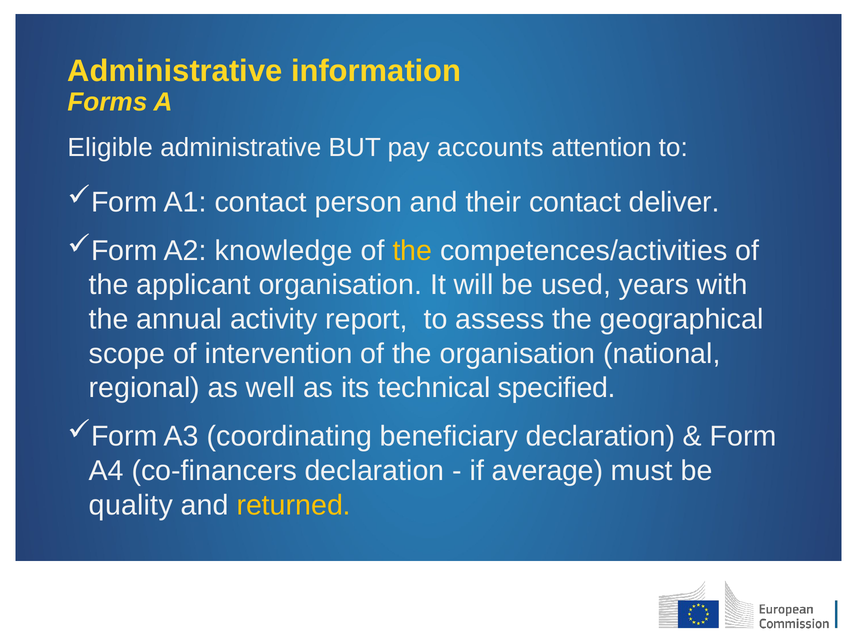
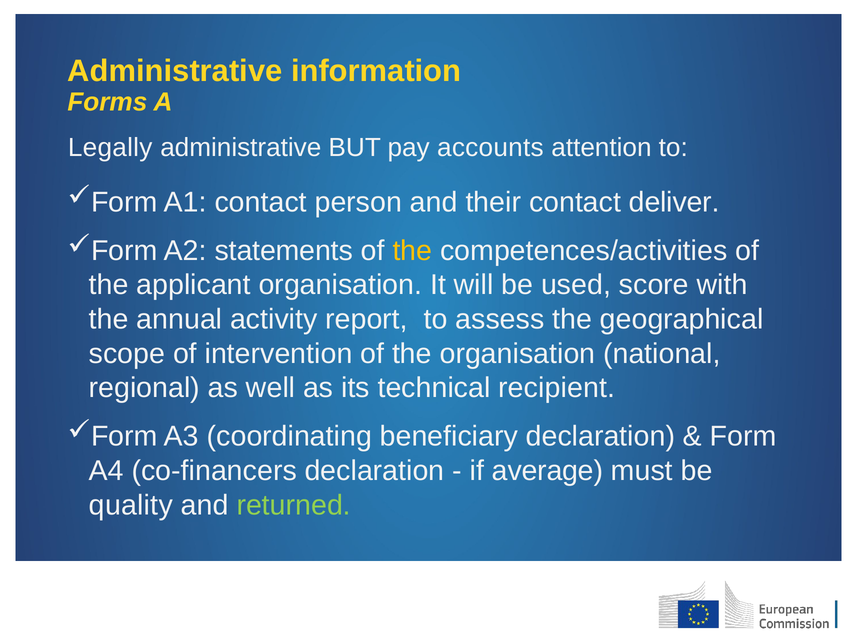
Eligible: Eligible -> Legally
knowledge: knowledge -> statements
years: years -> score
specified: specified -> recipient
returned colour: yellow -> light green
